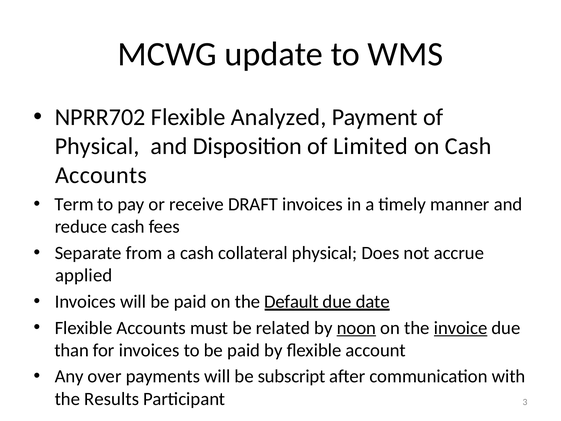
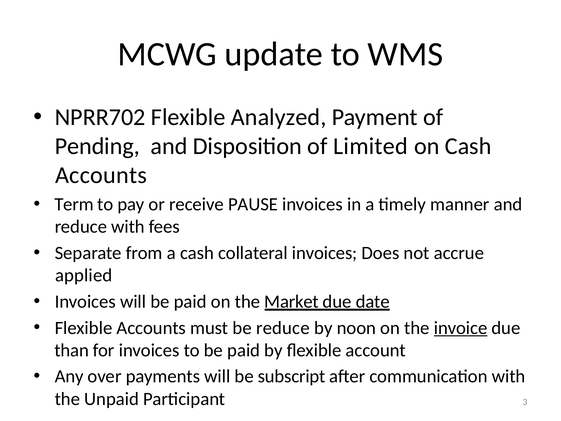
Physical at (97, 146): Physical -> Pending
DRAFT: DRAFT -> PAUSE
reduce cash: cash -> with
collateral physical: physical -> invoices
Default: Default -> Market
be related: related -> reduce
noon underline: present -> none
Results: Results -> Unpaid
